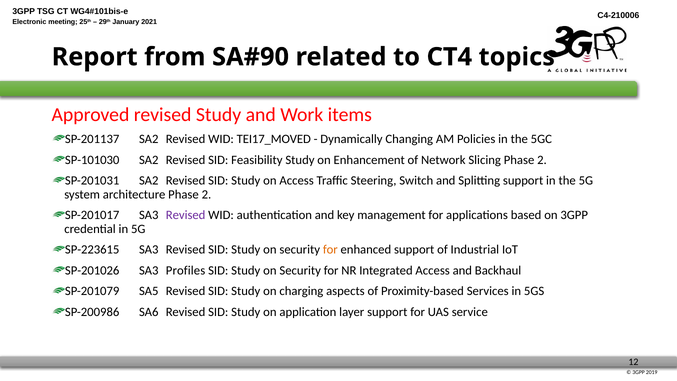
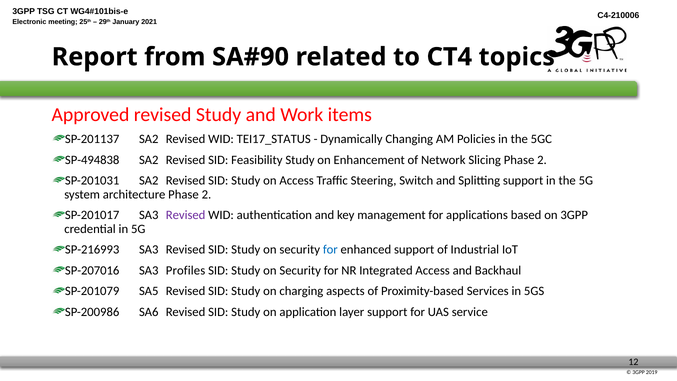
TEI17_MOVED: TEI17_MOVED -> TEI17_STATUS
SP-101030: SP-101030 -> SP-494838
SP-223615: SP-223615 -> SP-216993
for at (330, 250) colour: orange -> blue
SP-201026: SP-201026 -> SP-207016
